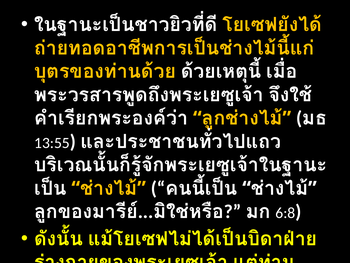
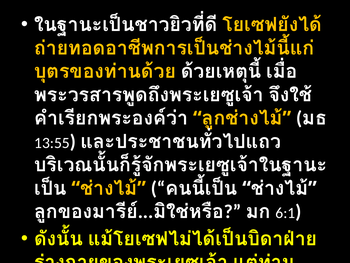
6:8: 6:8 -> 6:1
